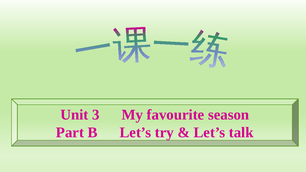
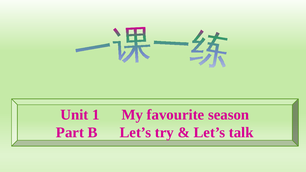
3: 3 -> 1
